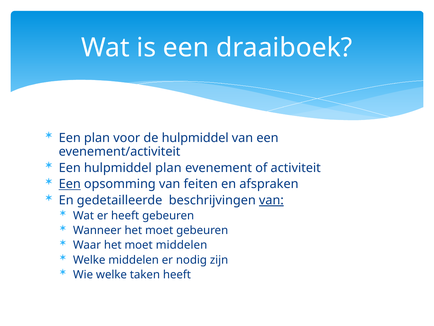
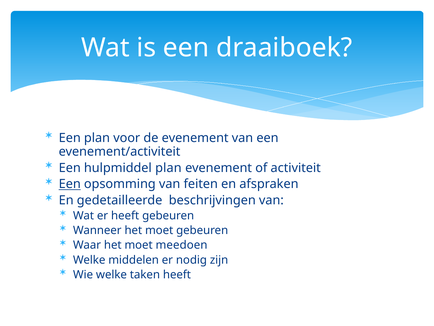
de hulpmiddel: hulpmiddel -> evenement
van at (271, 200) underline: present -> none
moet middelen: middelen -> meedoen
